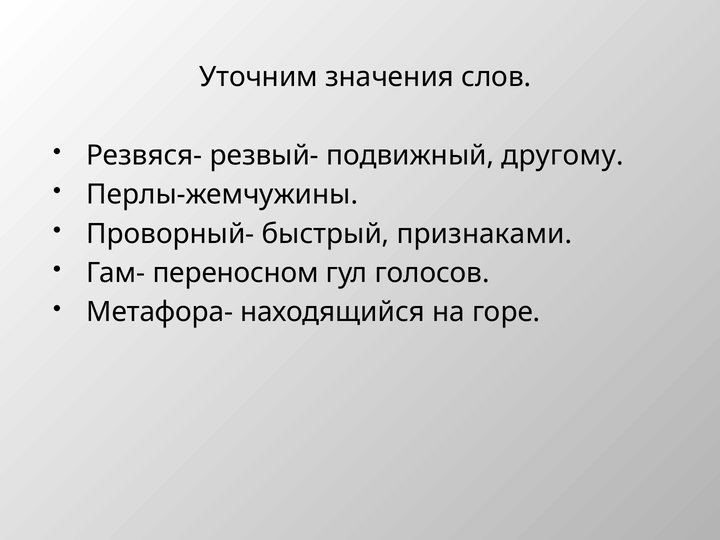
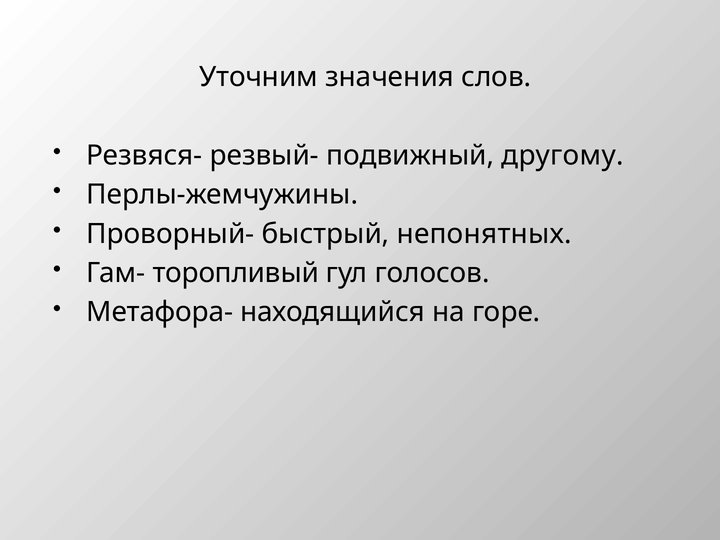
признаками: признаками -> непонятных
переносном: переносном -> торопливый
